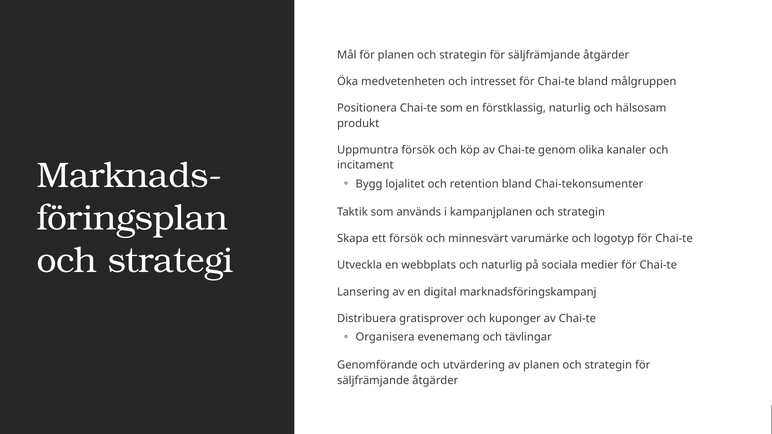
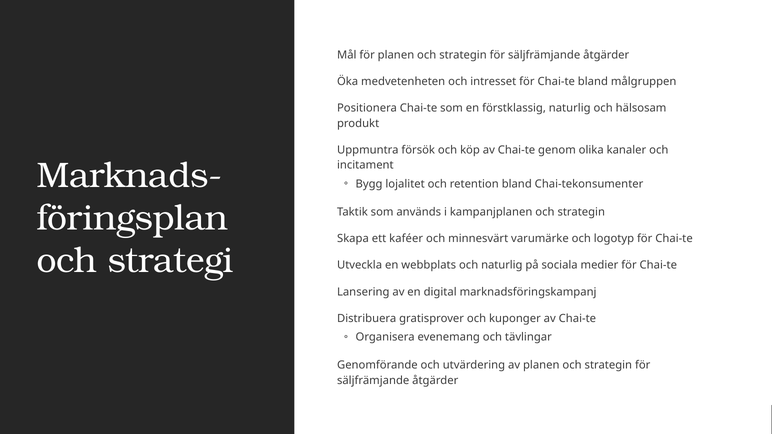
ett försök: försök -> kaféer
